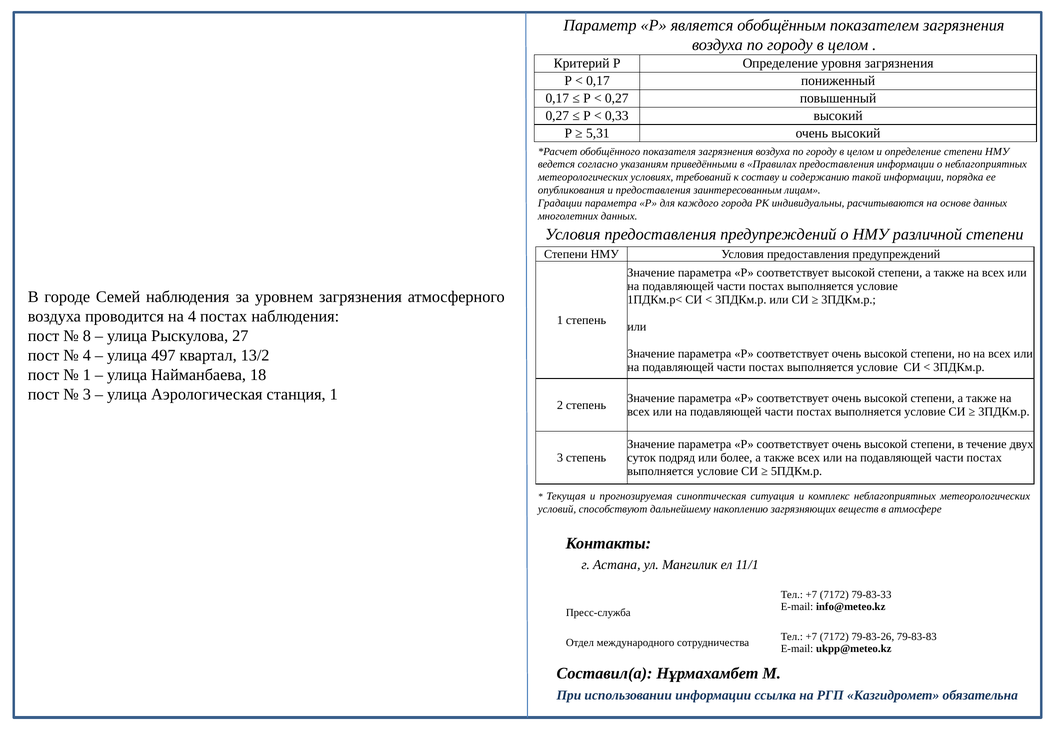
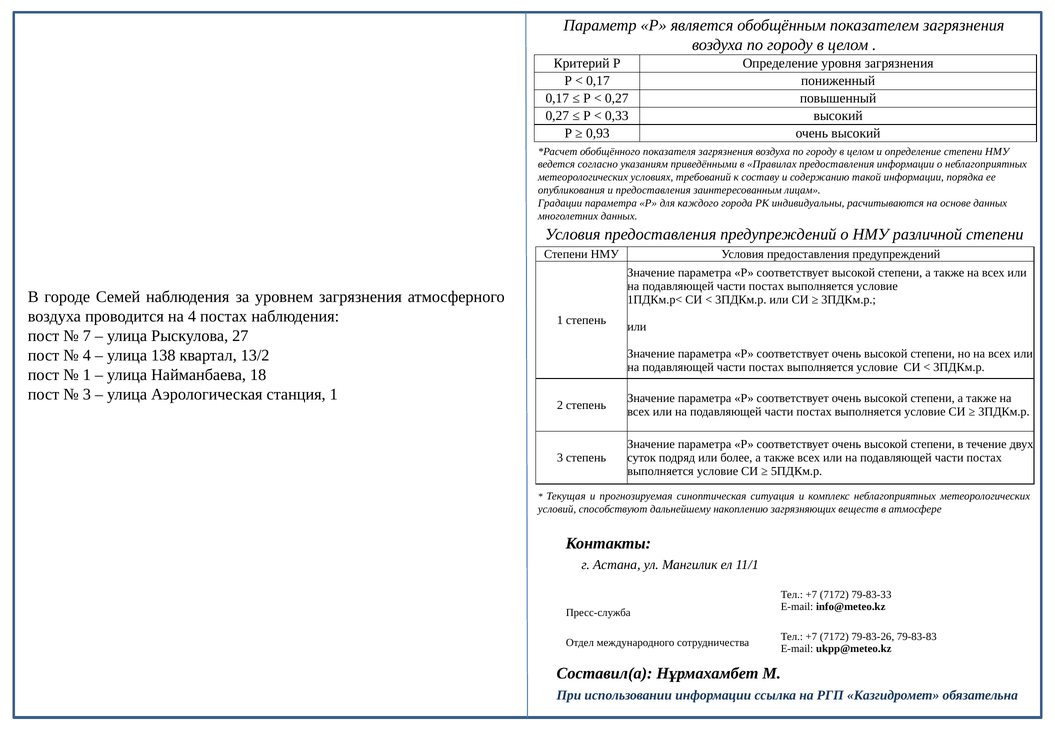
5,31: 5,31 -> 0,93
8: 8 -> 7
497: 497 -> 138
